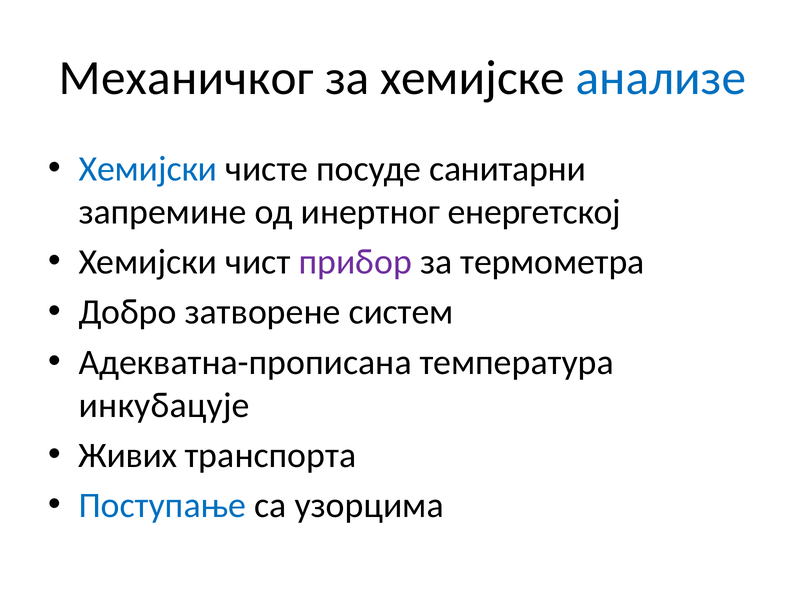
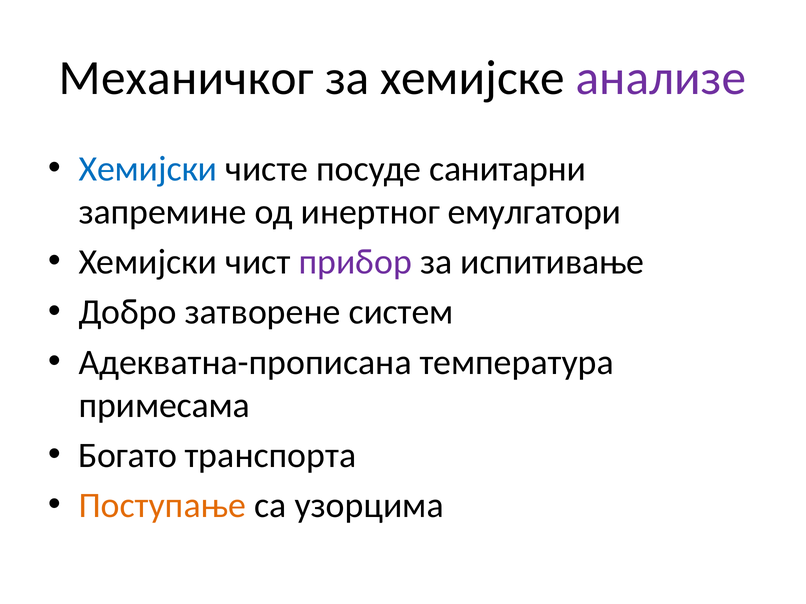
анализе colour: blue -> purple
енергетској: енергетској -> емулгатори
термометра: термометра -> испитивање
инкубацује: инкубацује -> примесама
Живих: Живих -> Богато
Поступање colour: blue -> orange
